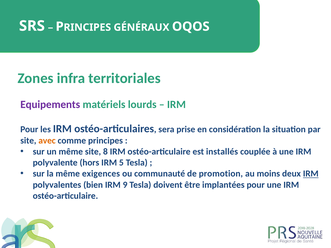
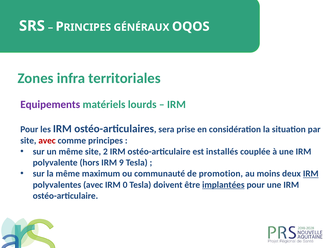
avec at (47, 141) colour: orange -> red
8: 8 -> 2
5: 5 -> 9
exigences: exigences -> maximum
polyvalentes bien: bien -> avec
9: 9 -> 0
implantées underline: none -> present
